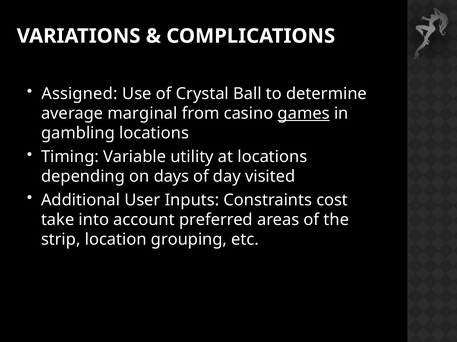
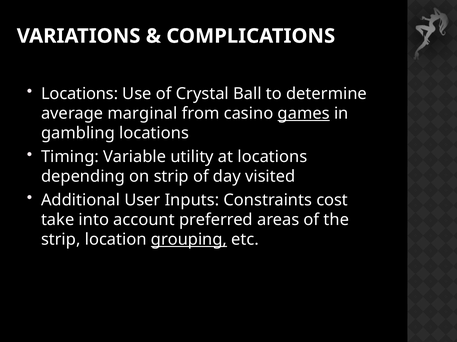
Assigned at (79, 94): Assigned -> Locations
on days: days -> strip
grouping underline: none -> present
